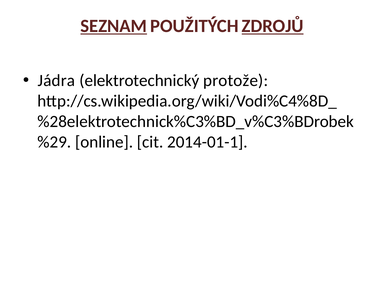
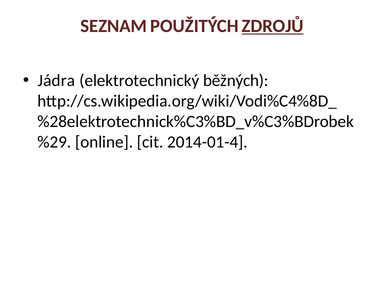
SEZNAM underline: present -> none
protože: protože -> běžných
2014-01-1: 2014-01-1 -> 2014-01-4
